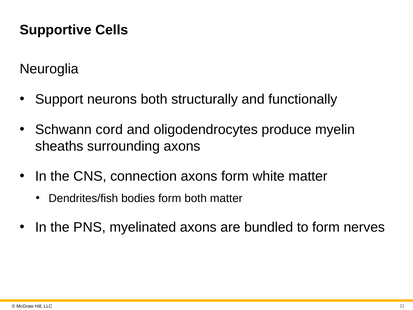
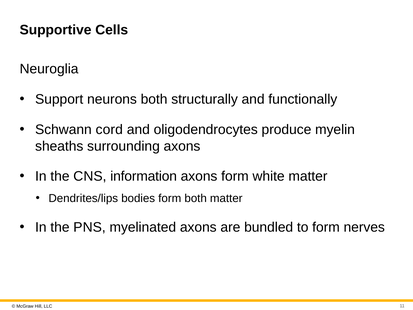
connection: connection -> information
Dendrites/fish: Dendrites/fish -> Dendrites/lips
